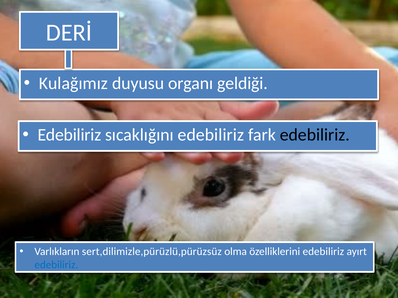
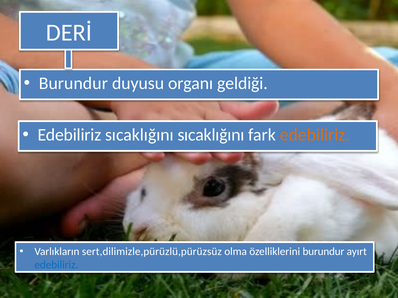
Kulağımız at (73, 83): Kulağımız -> Burundur
sıcaklığını edebiliriz: edebiliriz -> sıcaklığını
edebiliriz at (315, 135) colour: black -> orange
özelliklerini edebiliriz: edebiliriz -> burundur
